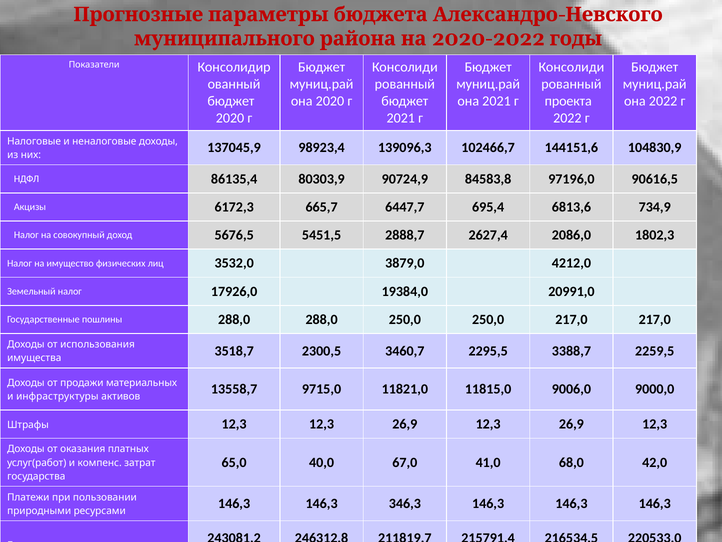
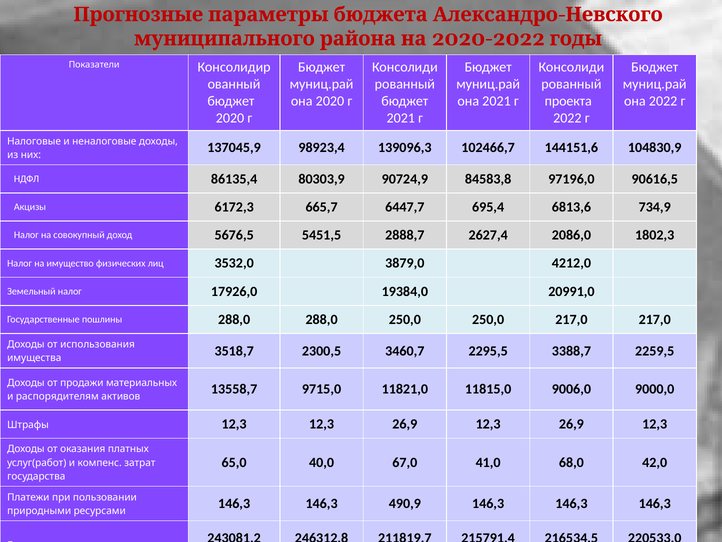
инфраструктуры: инфраструктуры -> распорядителям
346,3: 346,3 -> 490,9
